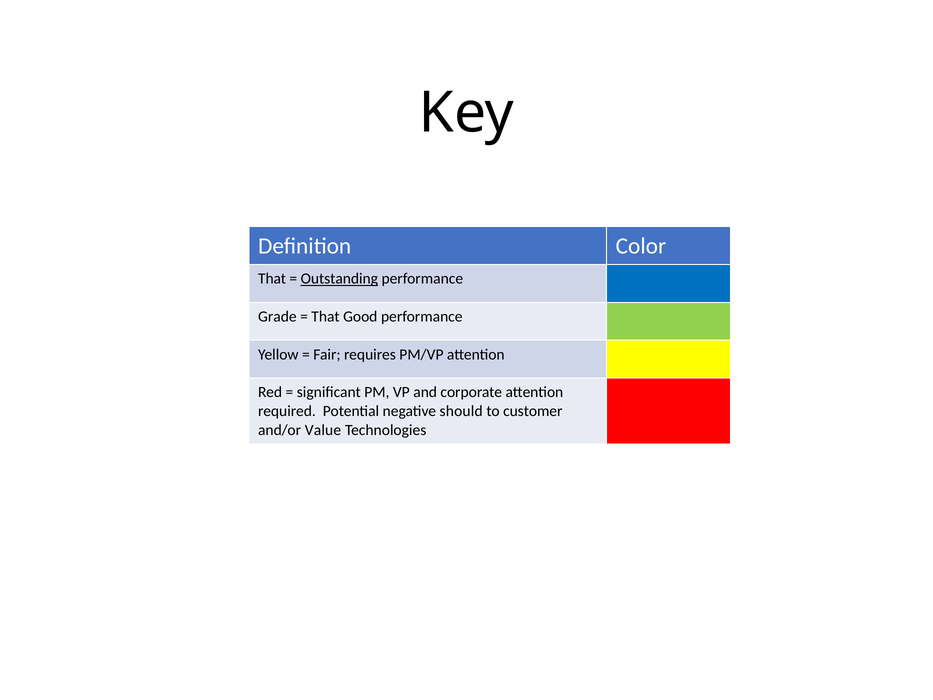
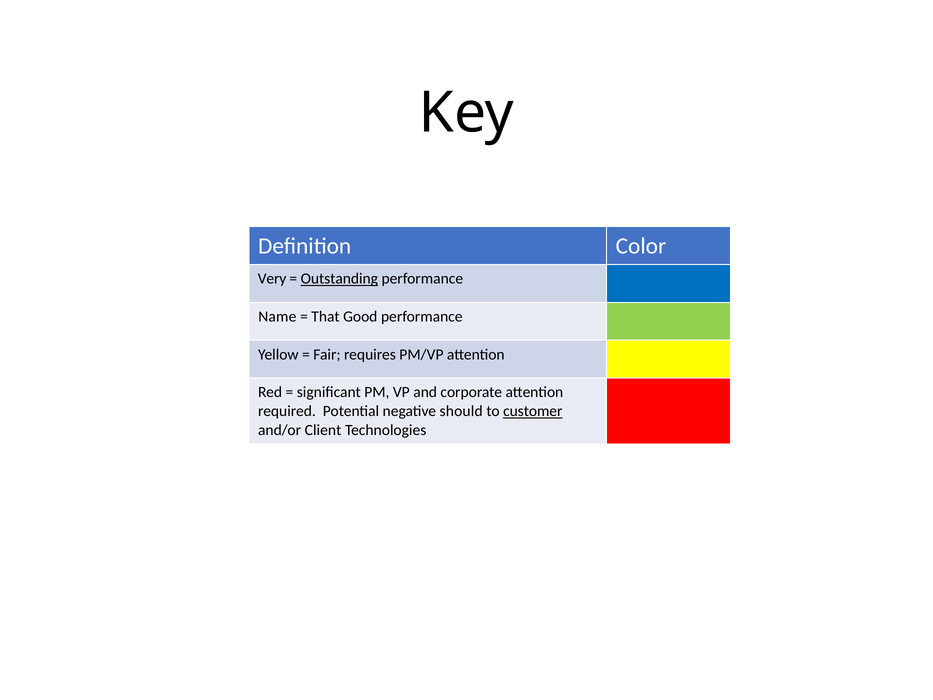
That at (272, 279): That -> Very
Grade: Grade -> Name
customer underline: none -> present
Value: Value -> Client
